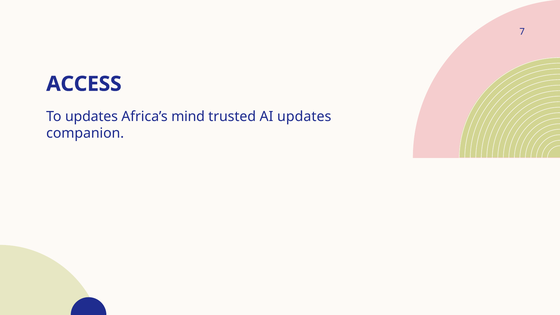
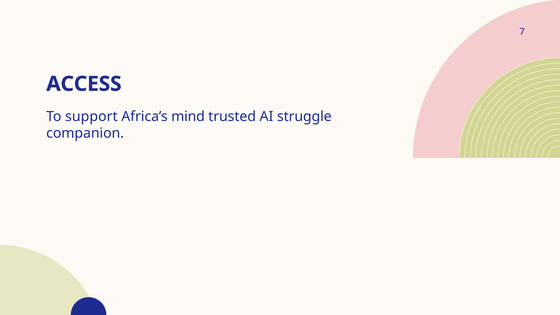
To updates: updates -> support
AI updates: updates -> struggle
